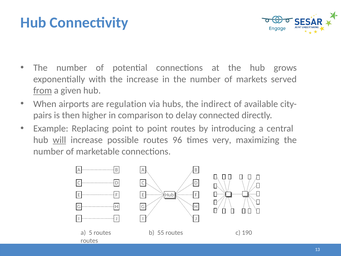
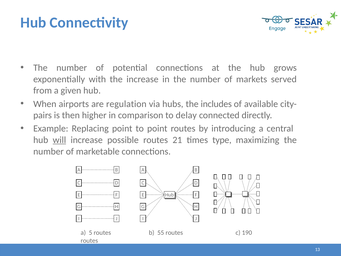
from underline: present -> none
indirect: indirect -> includes
96: 96 -> 21
very: very -> type
